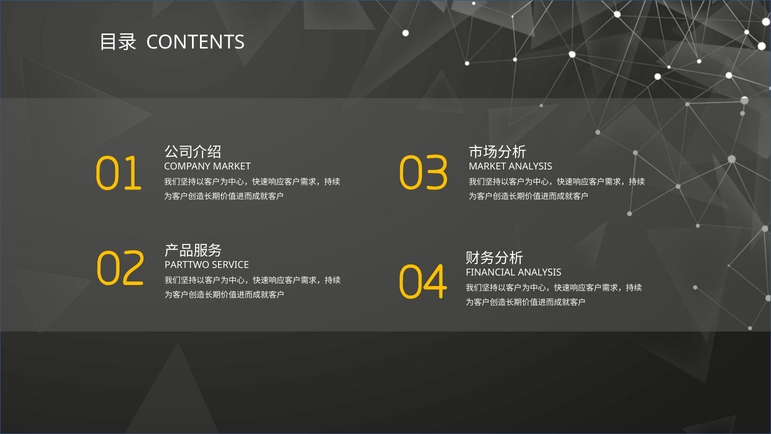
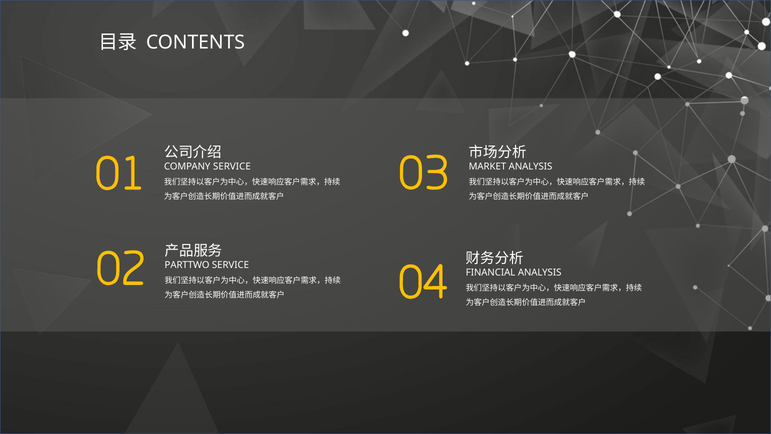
COMPANY MARKET: MARKET -> SERVICE
